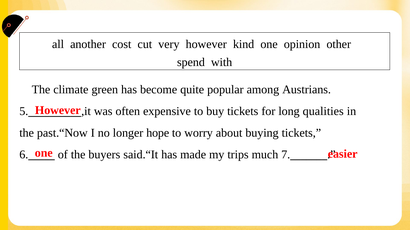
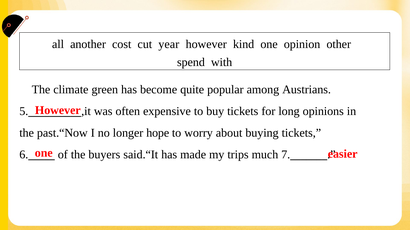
very: very -> year
qualities: qualities -> opinions
